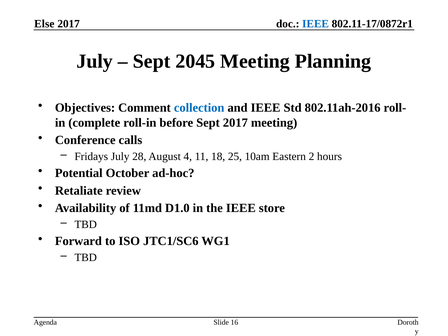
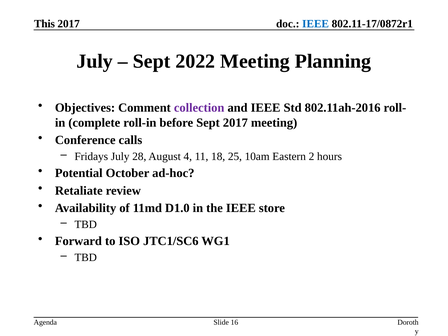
Else: Else -> This
2045: 2045 -> 2022
collection colour: blue -> purple
